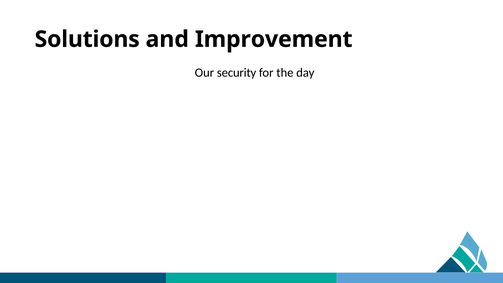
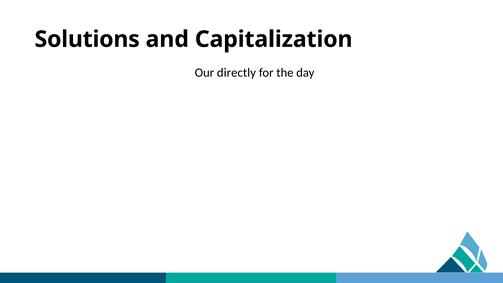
Improvement: Improvement -> Capitalization
security: security -> directly
